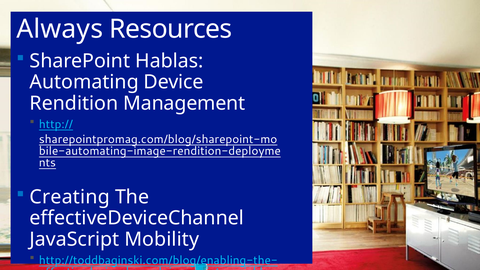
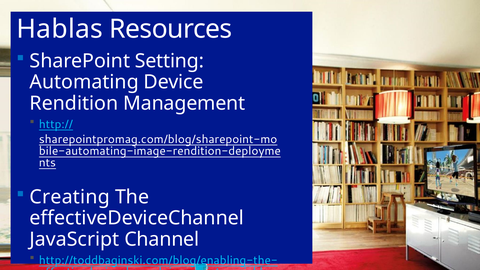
Always: Always -> Hablas
Hablas: Hablas -> Setting
Mobility: Mobility -> Channel
